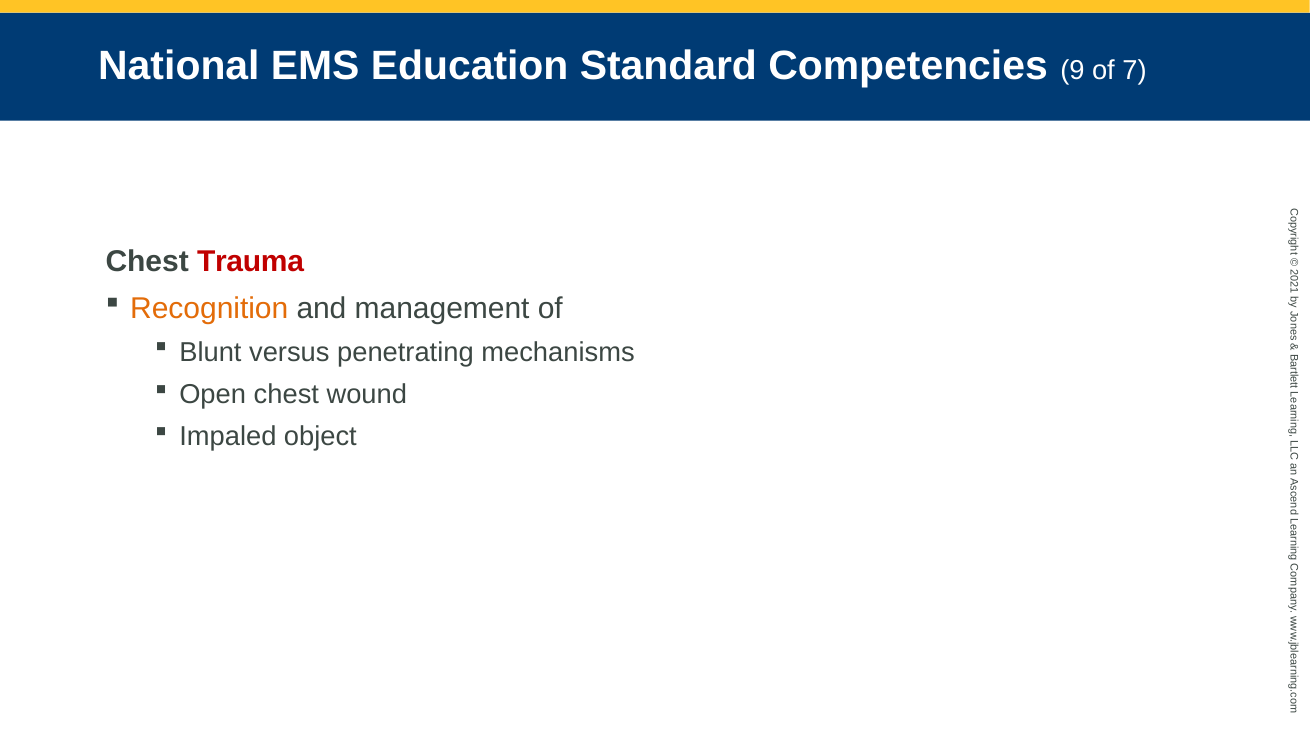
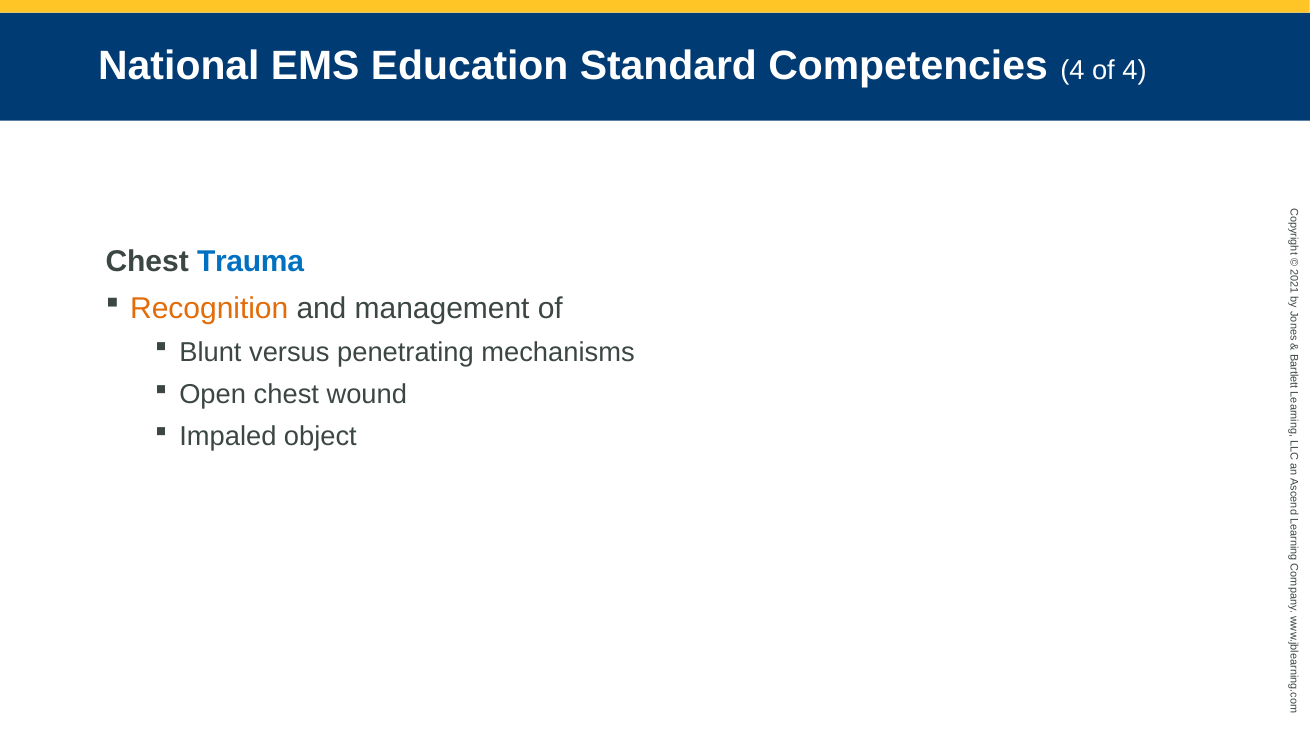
Competencies 9: 9 -> 4
of 7: 7 -> 4
Trauma colour: red -> blue
